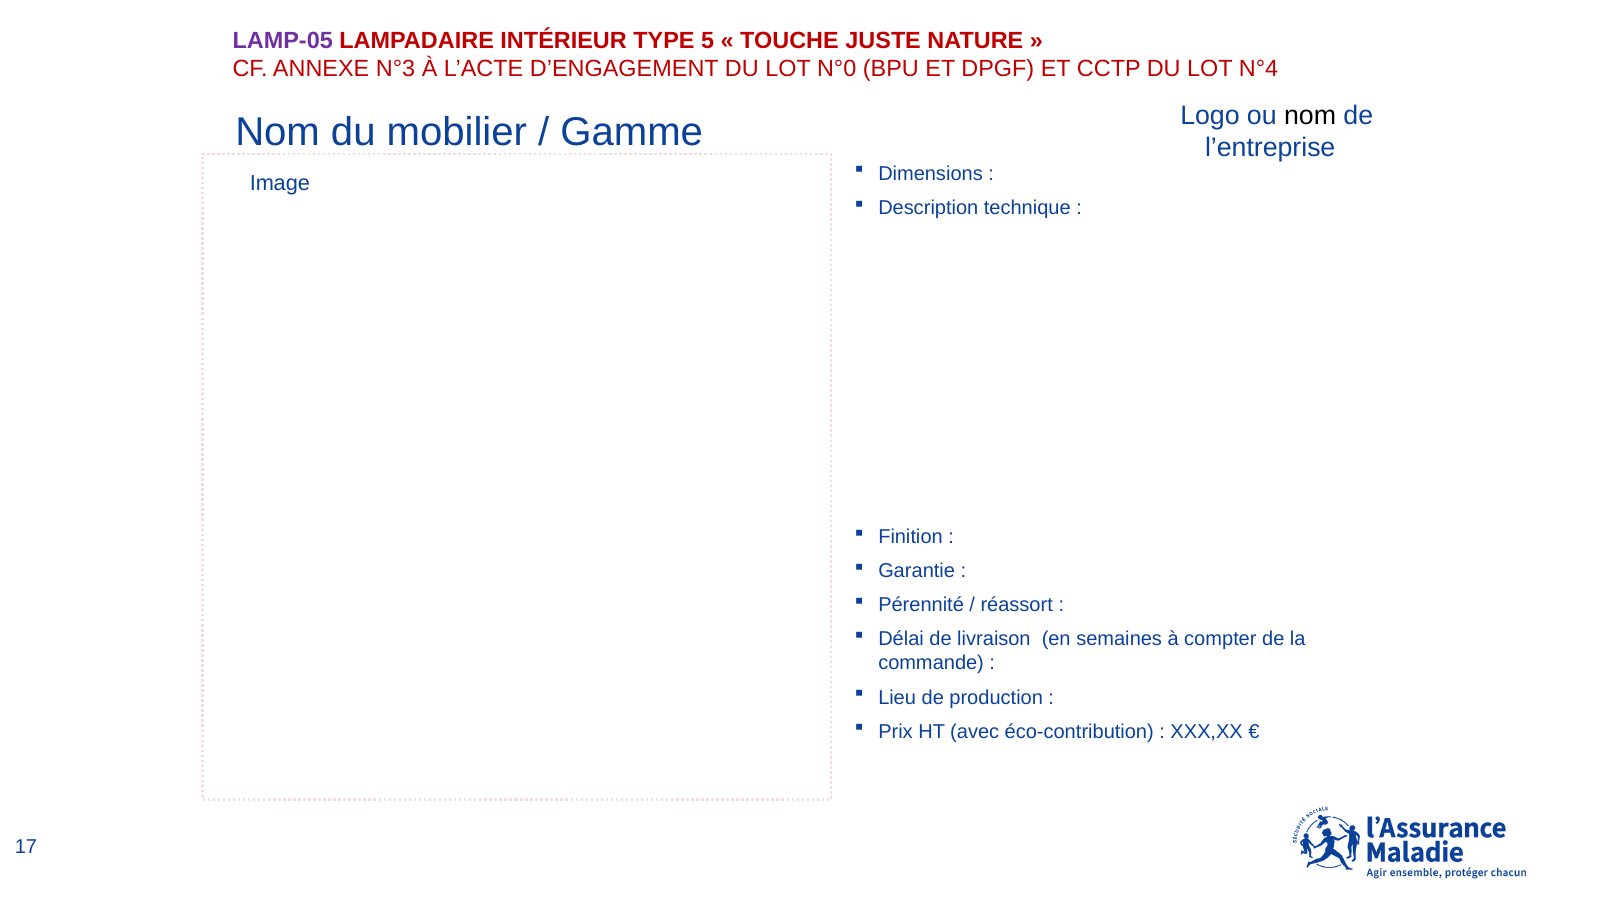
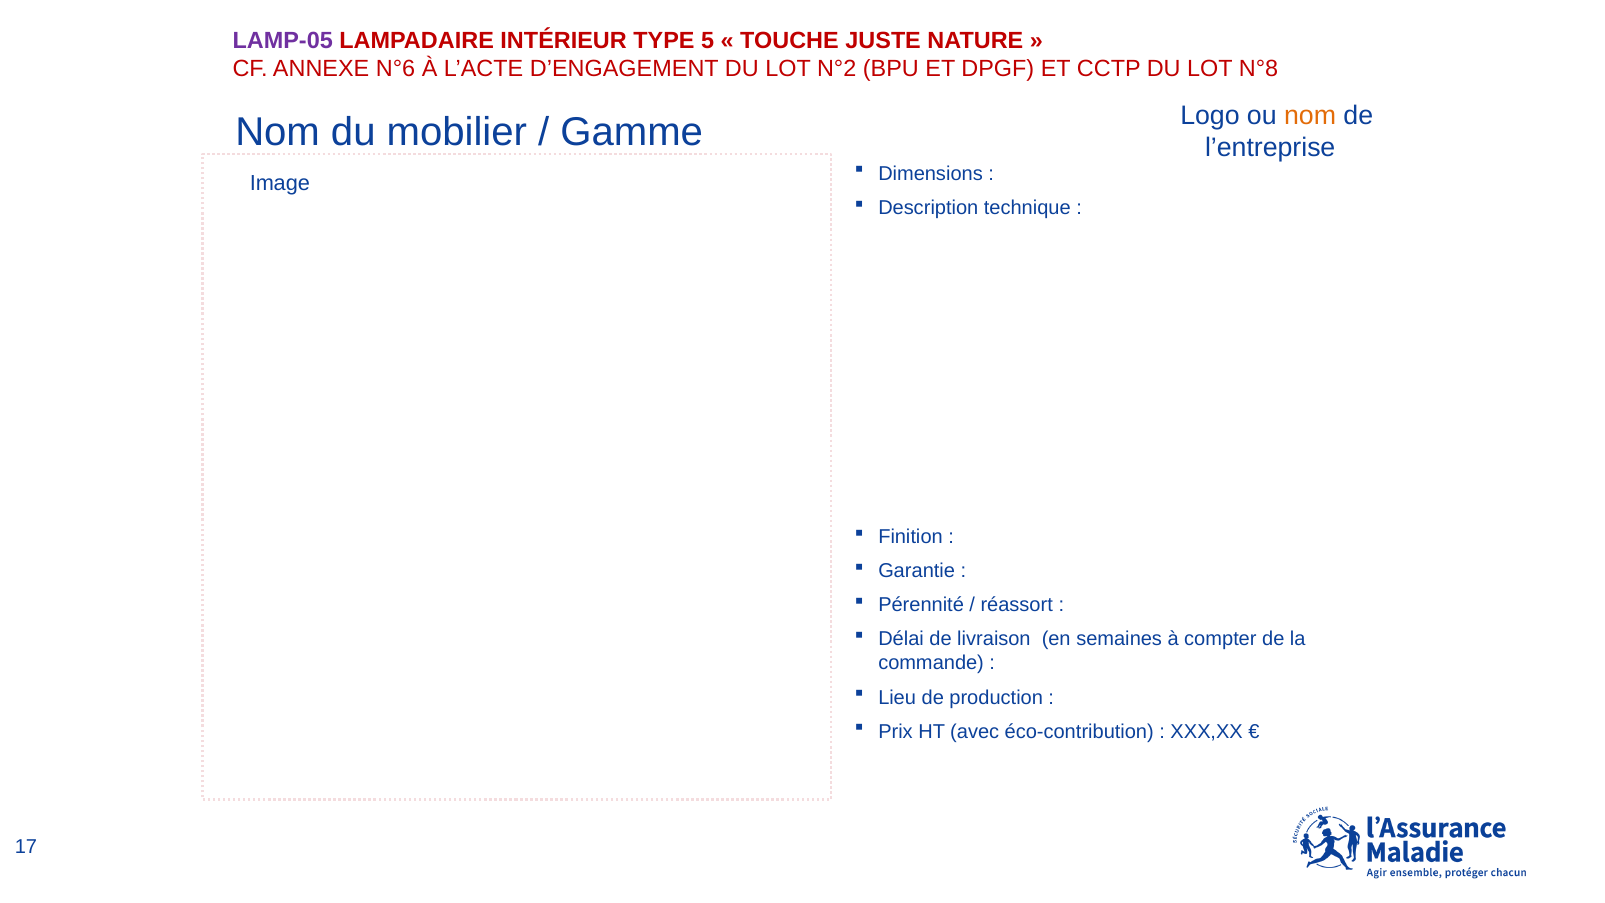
N°3: N°3 -> N°6
N°0: N°0 -> N°2
N°4: N°4 -> N°8
nom at (1310, 115) colour: black -> orange
